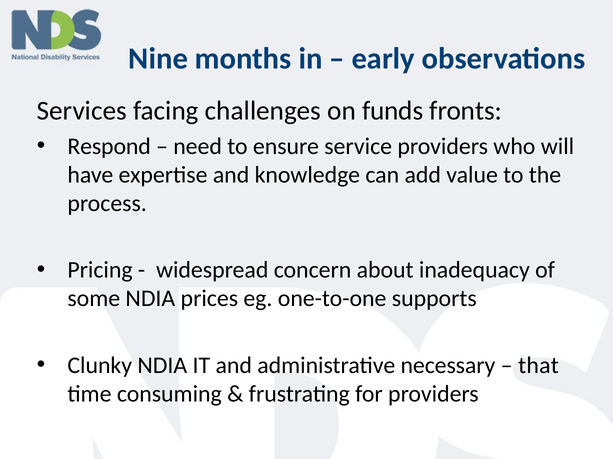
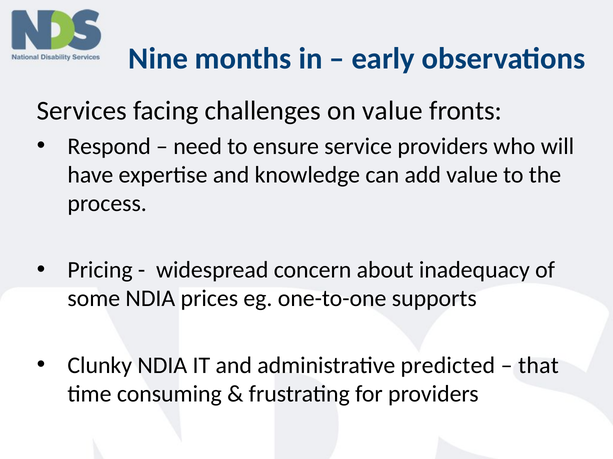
on funds: funds -> value
necessary: necessary -> predicted
